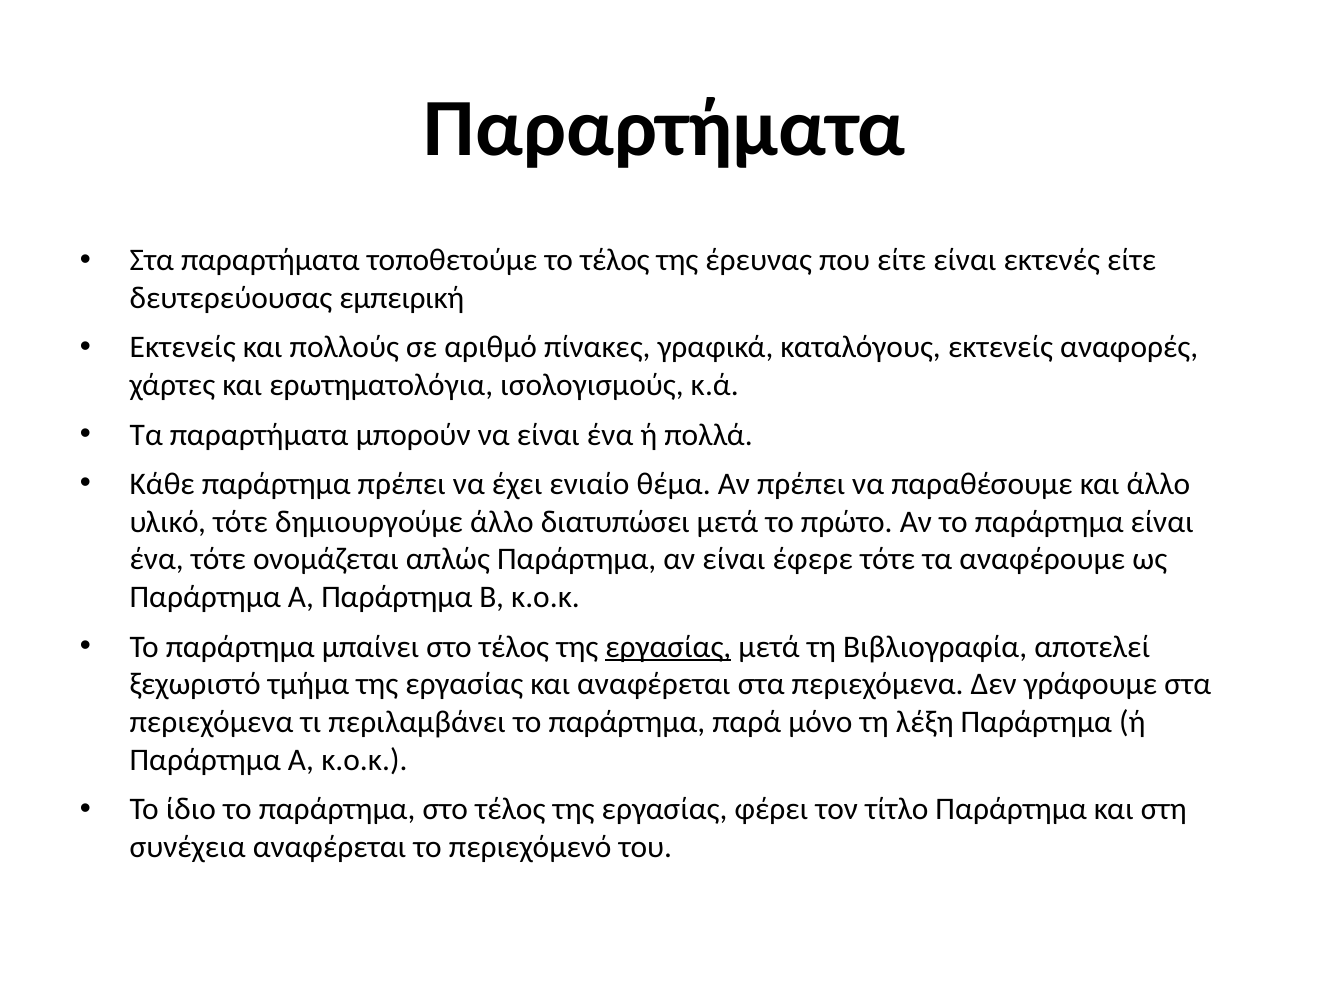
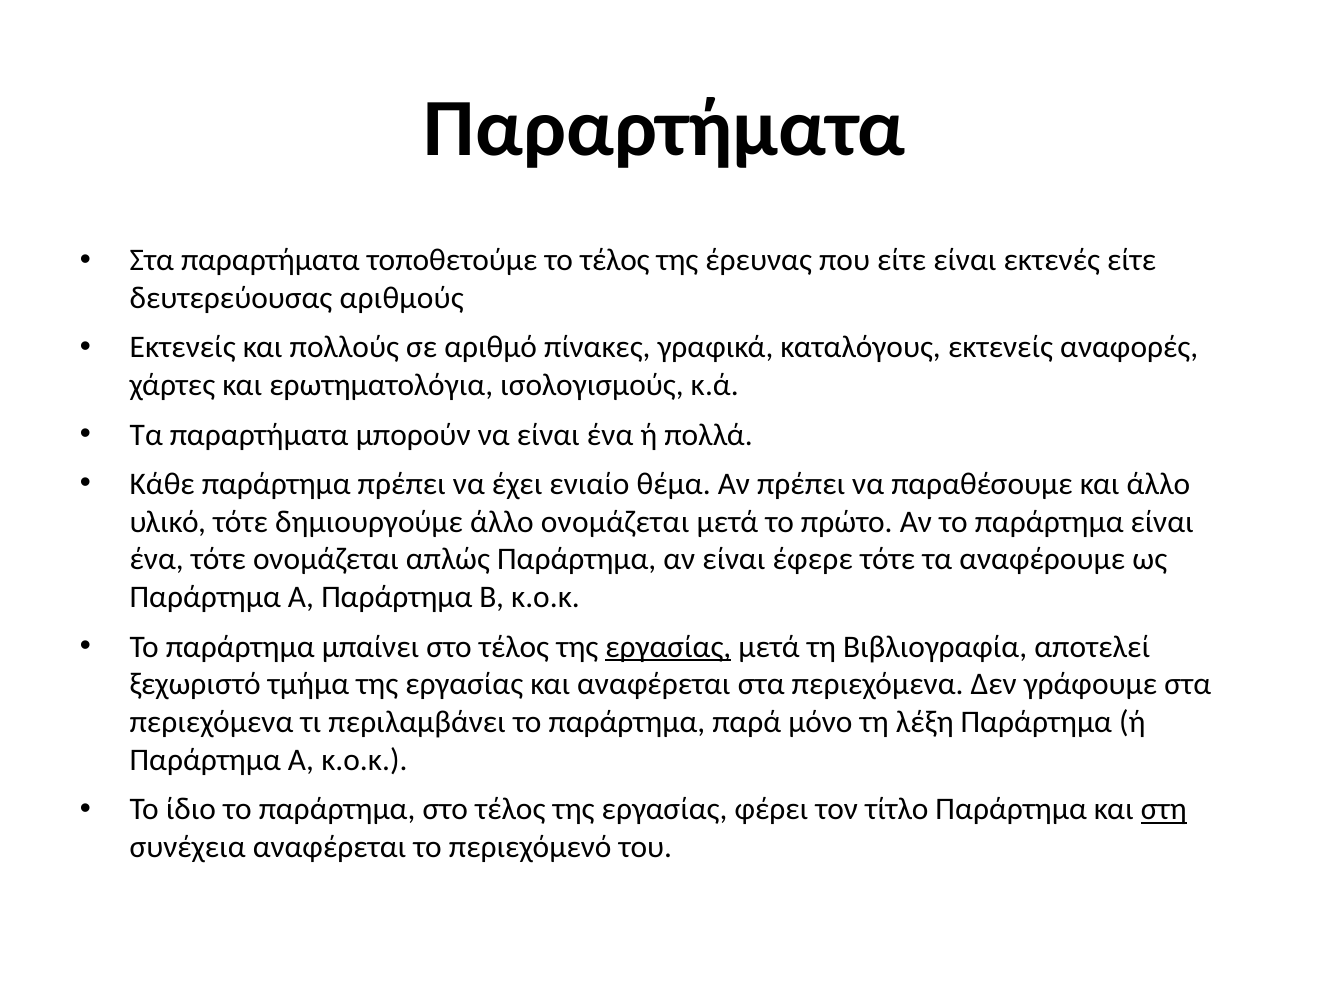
εμπειρική: εμπειρική -> αριθμούς
άλλο διατυπώσει: διατυπώσει -> ονομάζεται
στη underline: none -> present
